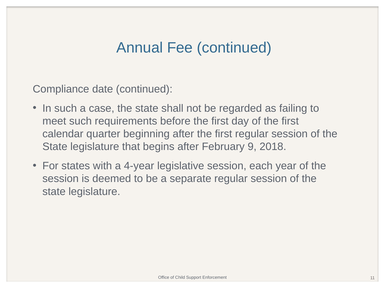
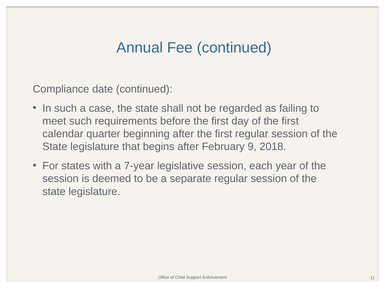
4-year: 4-year -> 7-year
